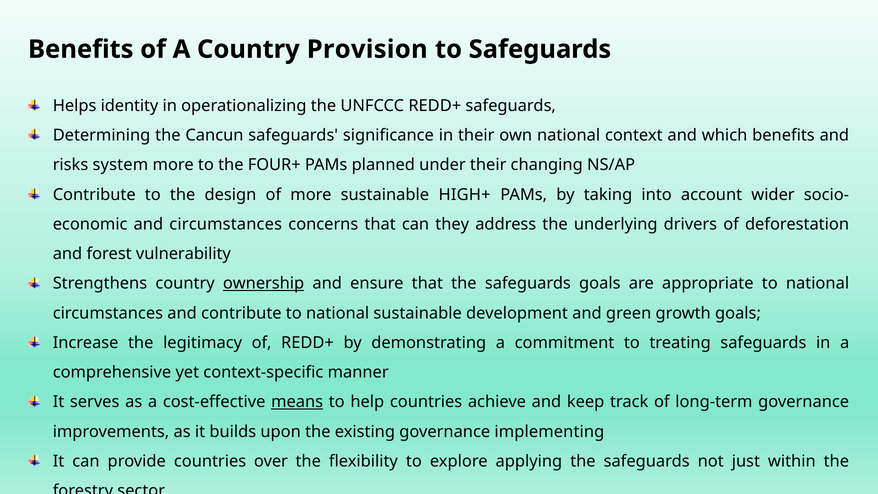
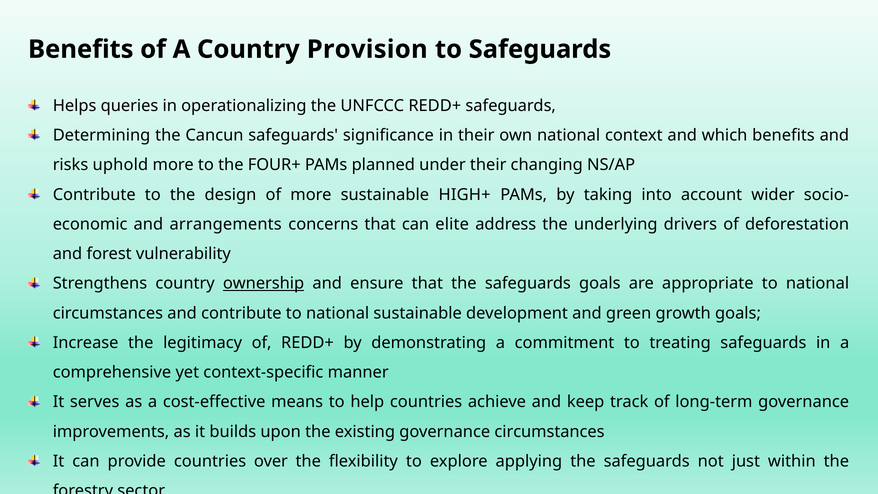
identity: identity -> queries
system: system -> uphold
and circumstances: circumstances -> arrangements
they: they -> elite
means underline: present -> none
governance implementing: implementing -> circumstances
